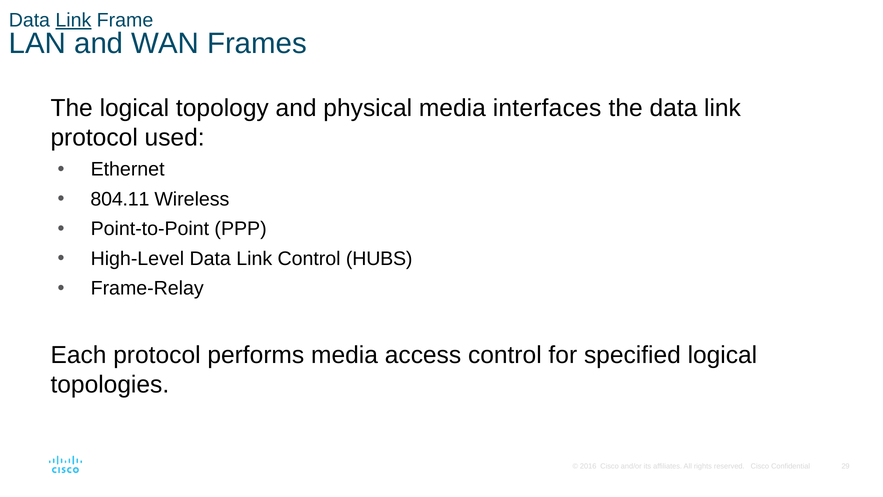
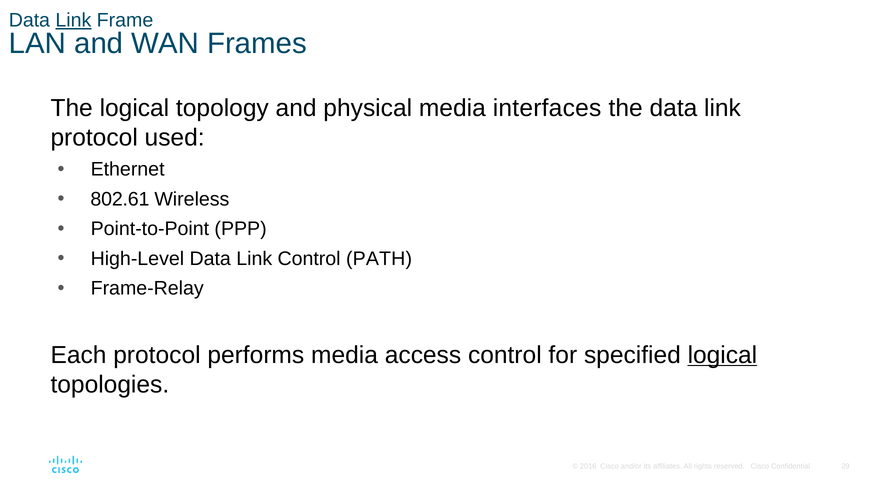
804.11: 804.11 -> 802.61
HUBS: HUBS -> PATH
logical at (722, 355) underline: none -> present
